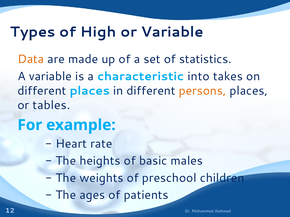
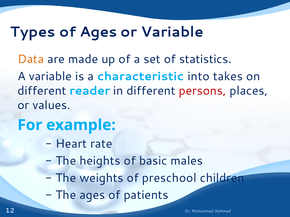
of High: High -> Ages
different places: places -> reader
persons colour: orange -> red
tables: tables -> values
